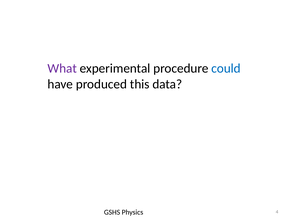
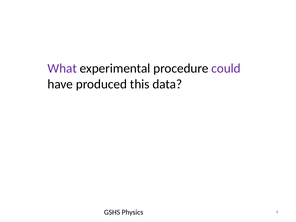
could colour: blue -> purple
